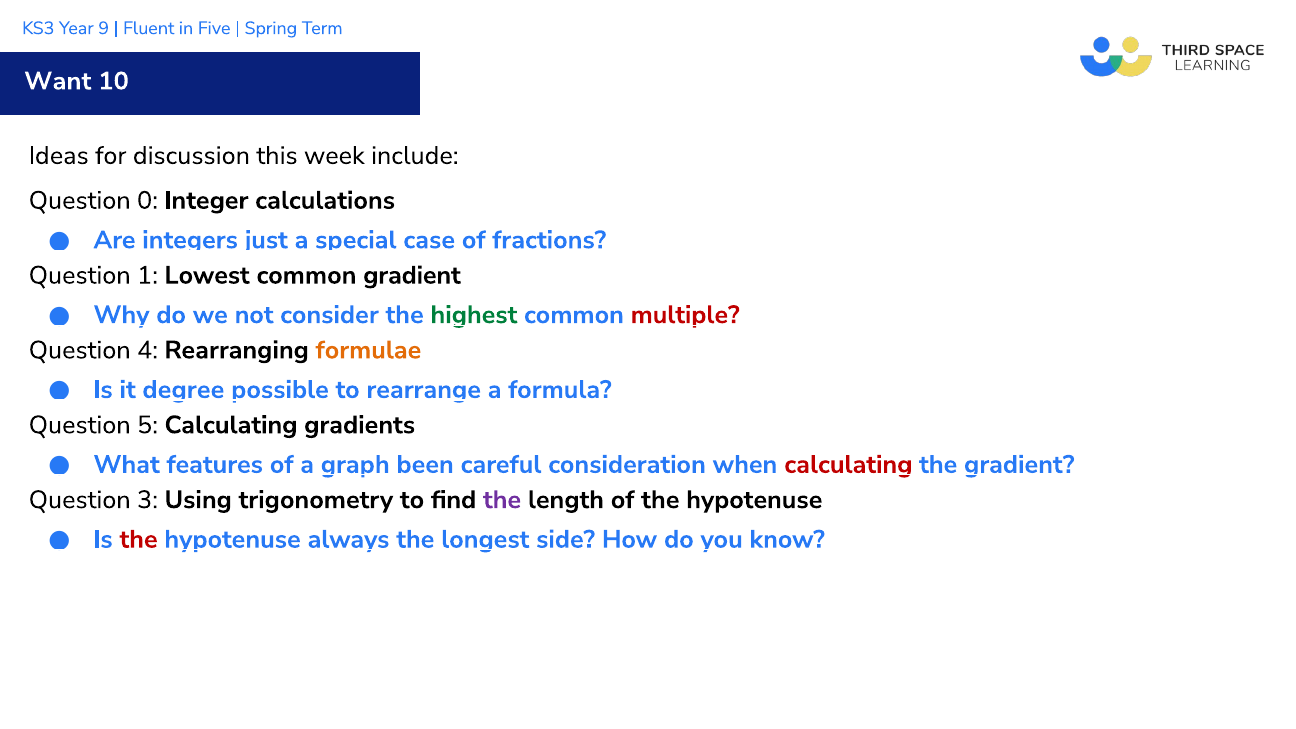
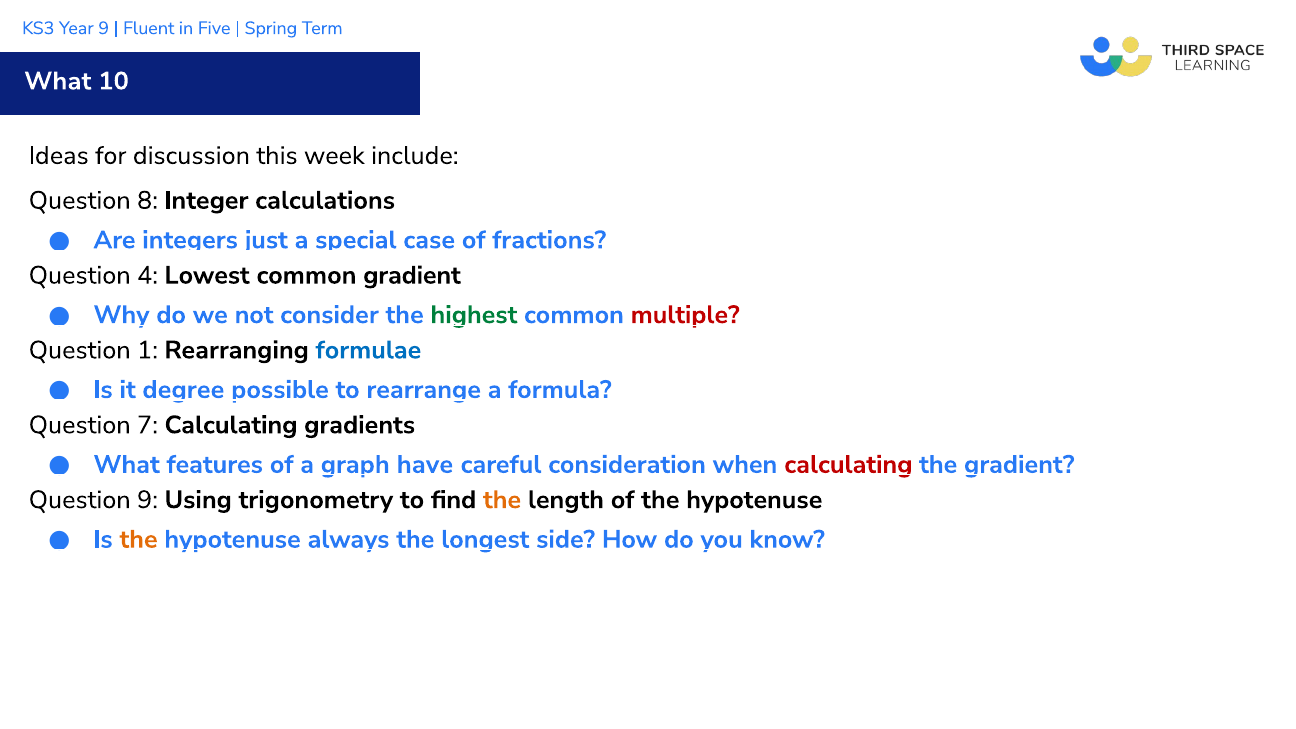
Want at (58, 81): Want -> What
0: 0 -> 8
1: 1 -> 4
4: 4 -> 1
formulae colour: orange -> blue
5: 5 -> 7
been: been -> have
Question 3: 3 -> 9
the at (502, 500) colour: purple -> orange
the at (139, 539) colour: red -> orange
